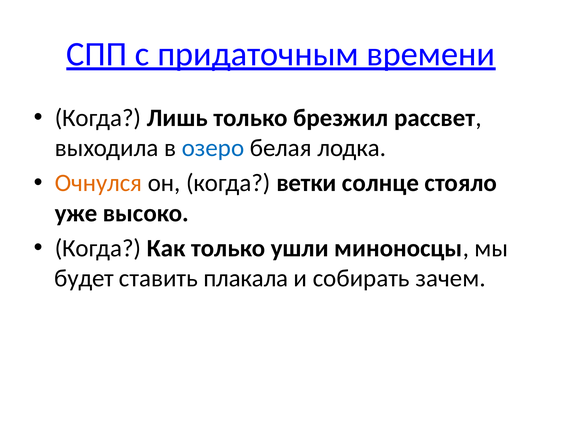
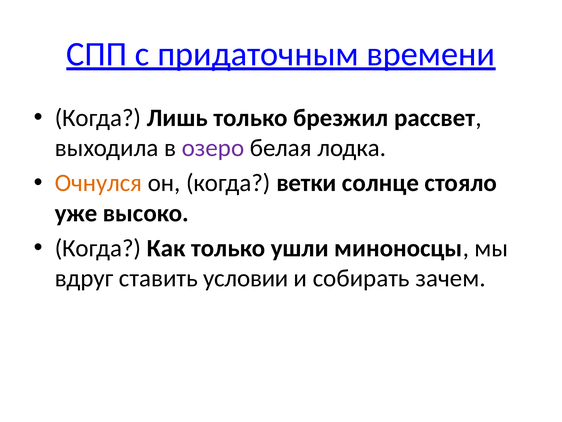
озеро colour: blue -> purple
будет: будет -> вдруг
плакала: плакала -> условии
